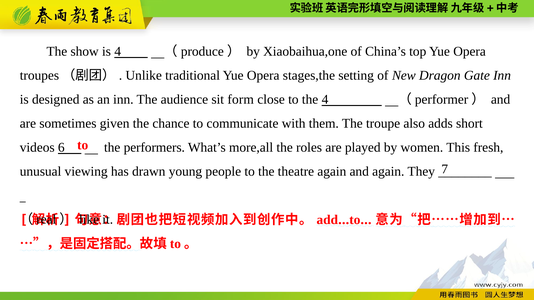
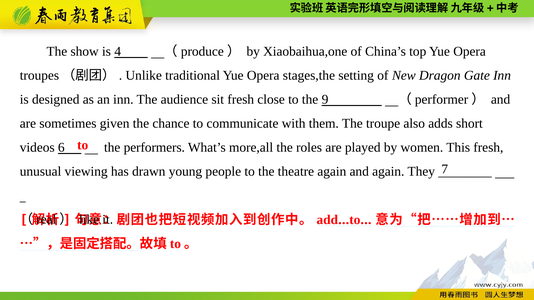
sit form: form -> fresh
the 4: 4 -> 9
